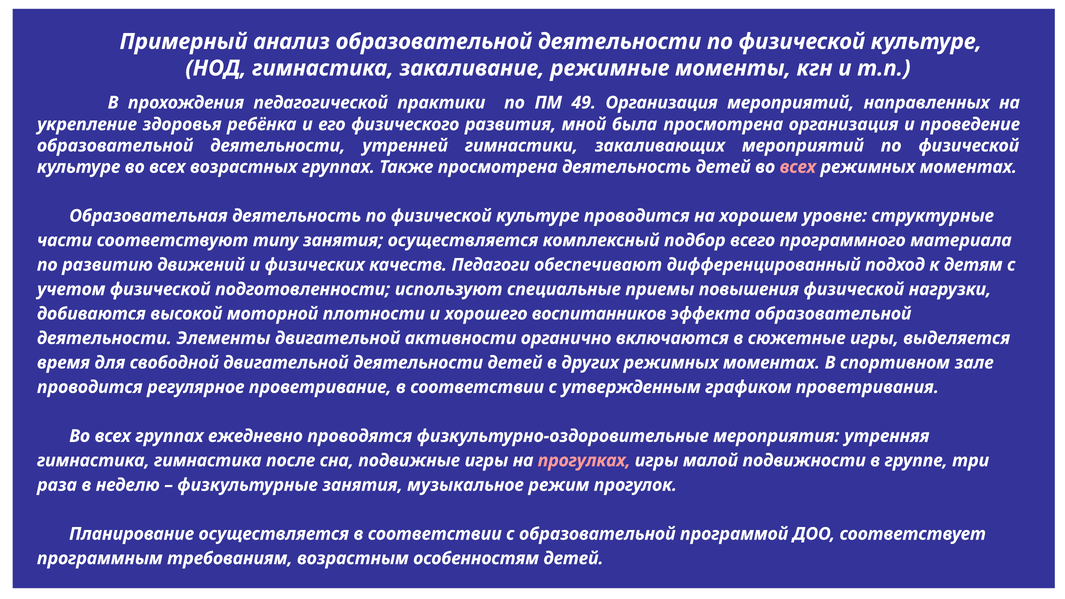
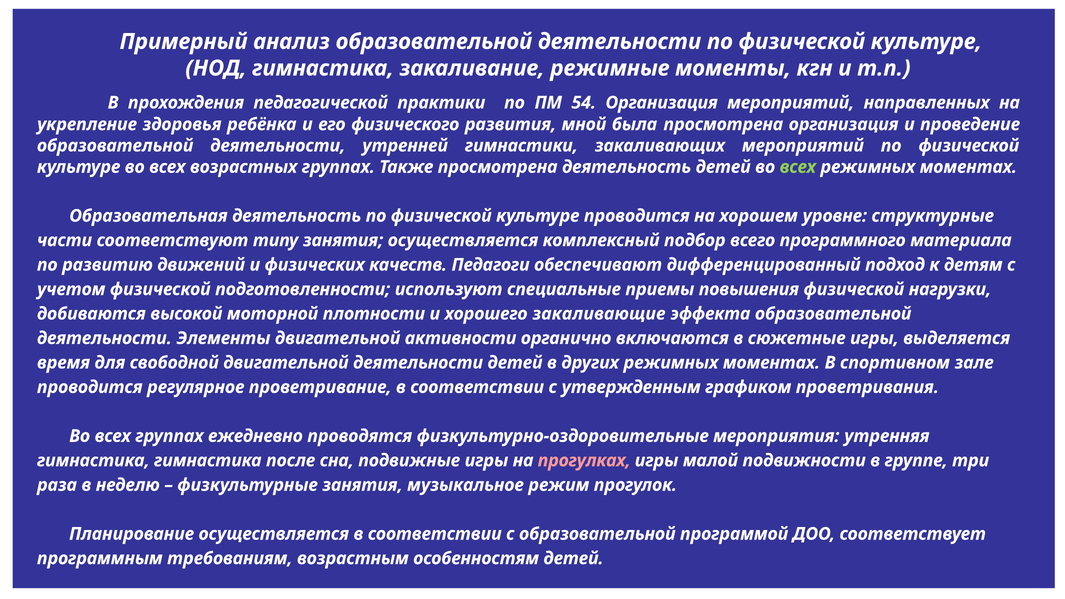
49: 49 -> 54
всех at (798, 167) colour: pink -> light green
воспитанников: воспитанников -> закаливающие
